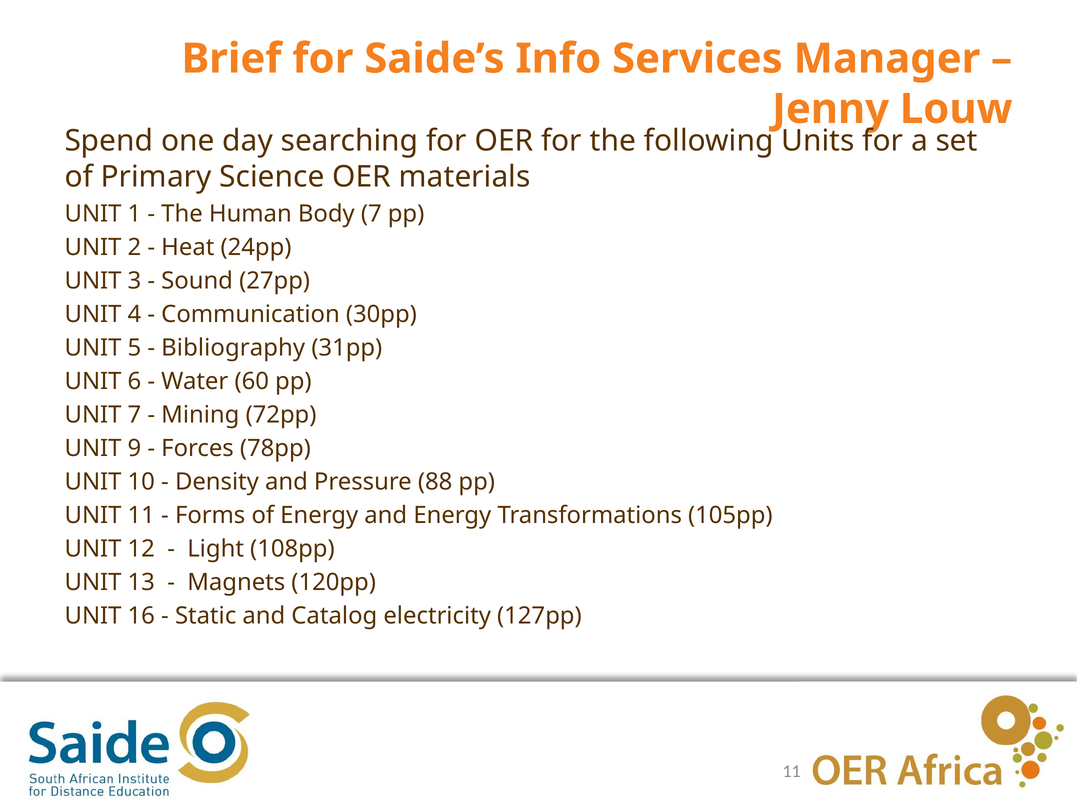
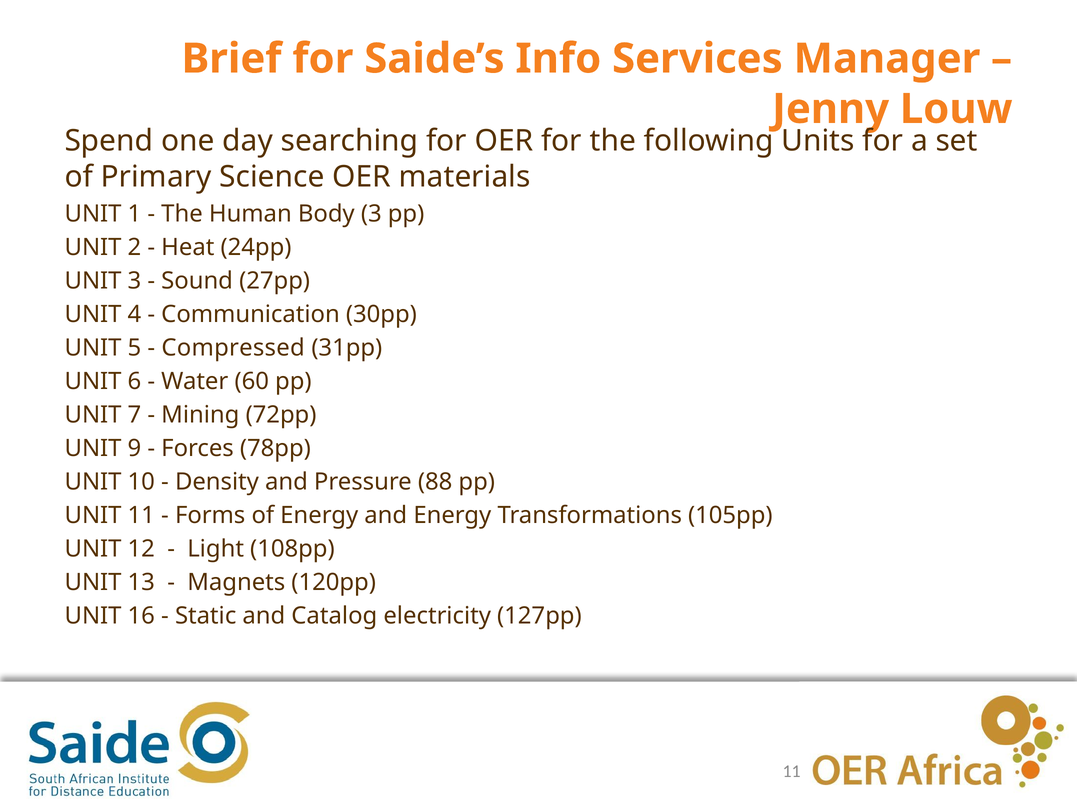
Body 7: 7 -> 3
Bibliography: Bibliography -> Compressed
